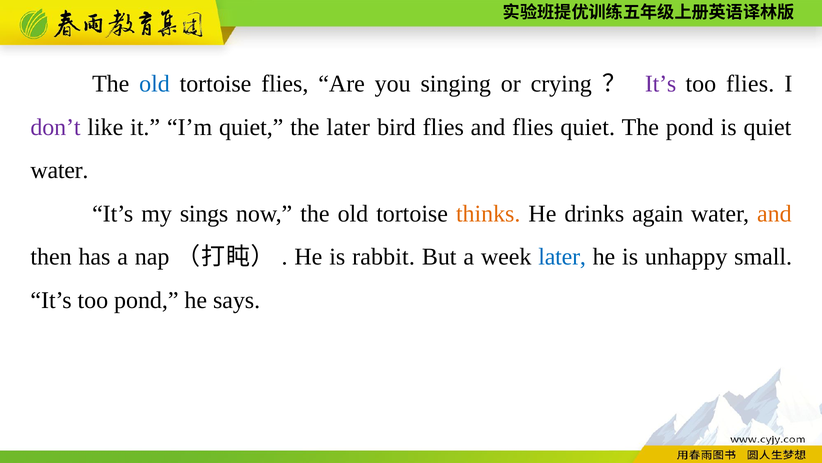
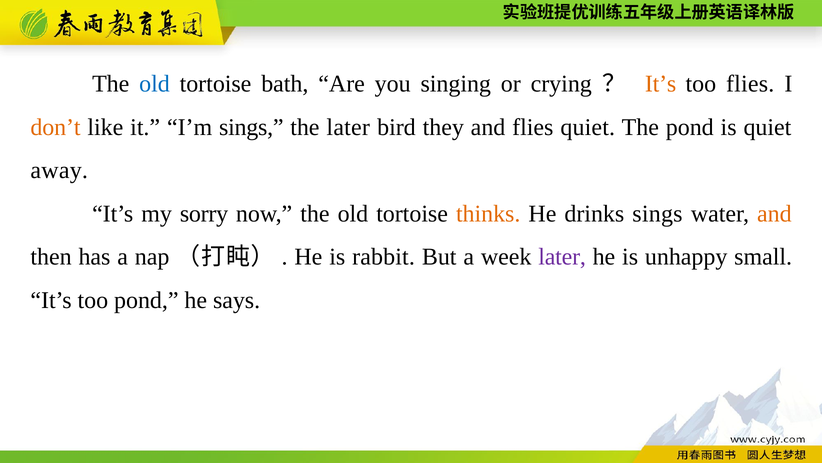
tortoise flies: flies -> bath
It’s at (661, 84) colour: purple -> orange
don’t colour: purple -> orange
I’m quiet: quiet -> sings
bird flies: flies -> they
water at (59, 170): water -> away
sings: sings -> sorry
drinks again: again -> sings
later at (562, 257) colour: blue -> purple
